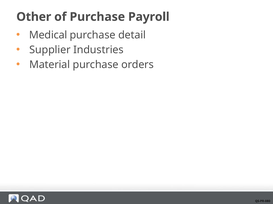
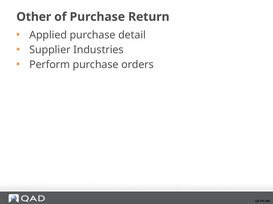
Payroll: Payroll -> Return
Medical: Medical -> Applied
Material: Material -> Perform
